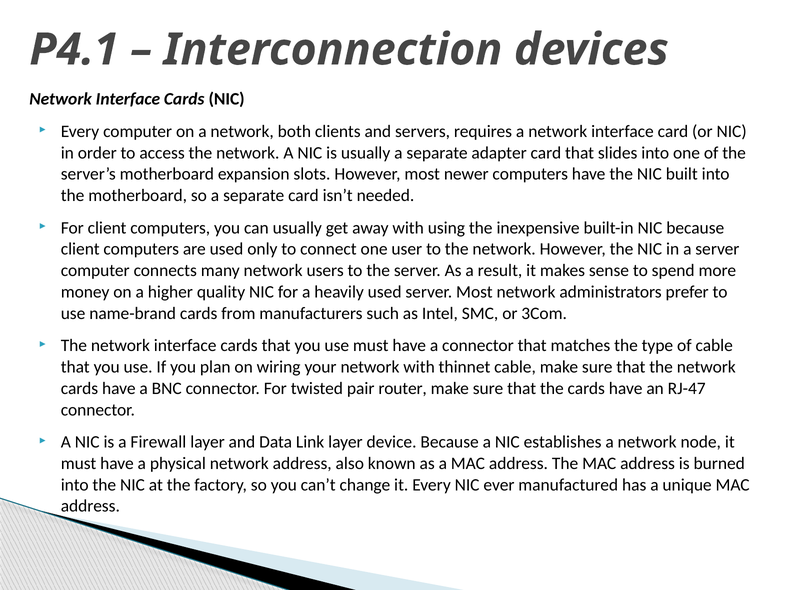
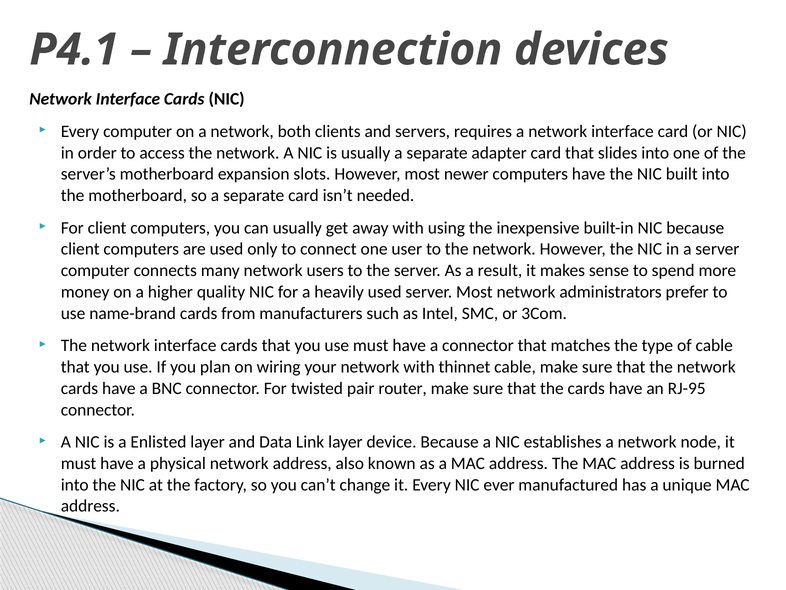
RJ-47: RJ-47 -> RJ-95
Firewall: Firewall -> Enlisted
